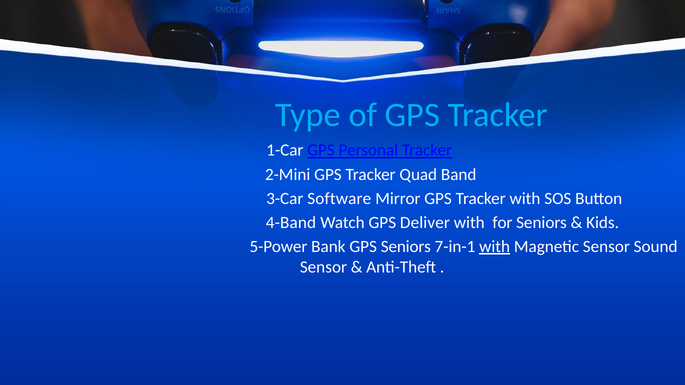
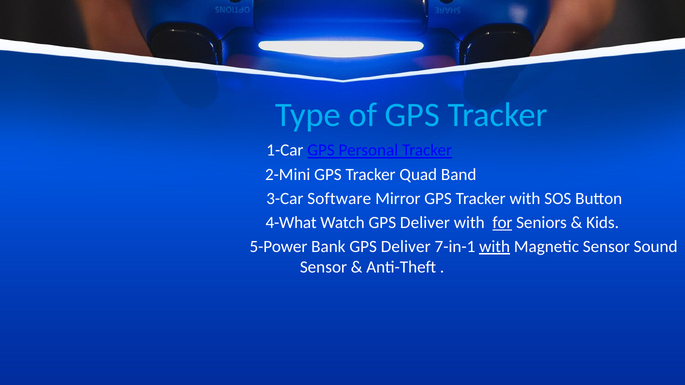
4-Band: 4-Band -> 4-What
for underline: none -> present
Bank GPS Seniors: Seniors -> Deliver
